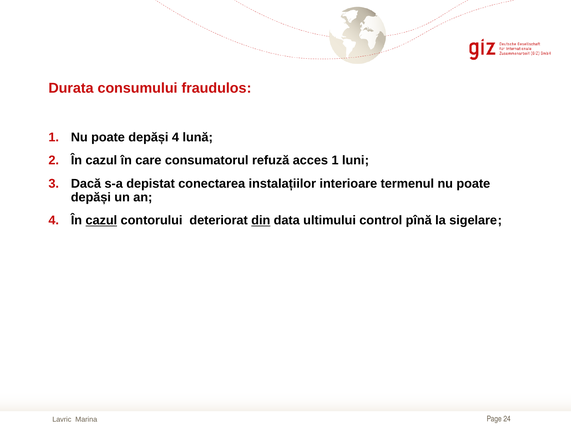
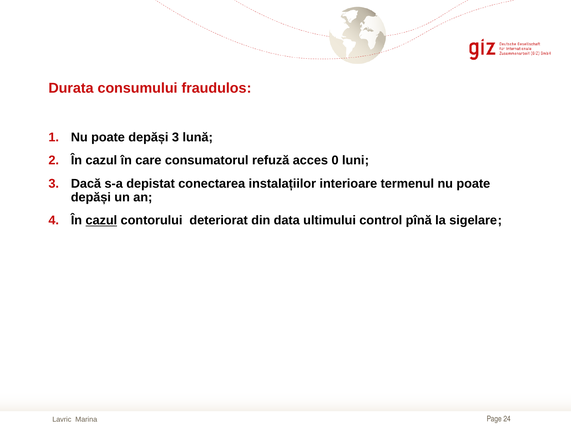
depăși 4: 4 -> 3
acces 1: 1 -> 0
din underline: present -> none
